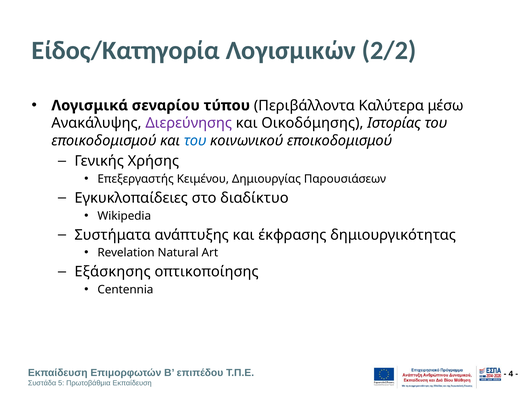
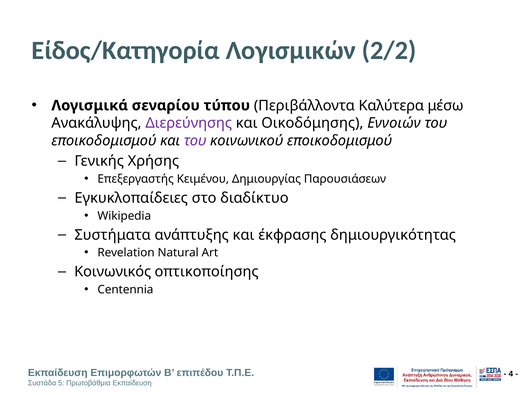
Ιστορίας: Ιστορίας -> Εννοιών
του at (195, 141) colour: blue -> purple
Εξάσκησης: Εξάσκησης -> Κοινωνικός
